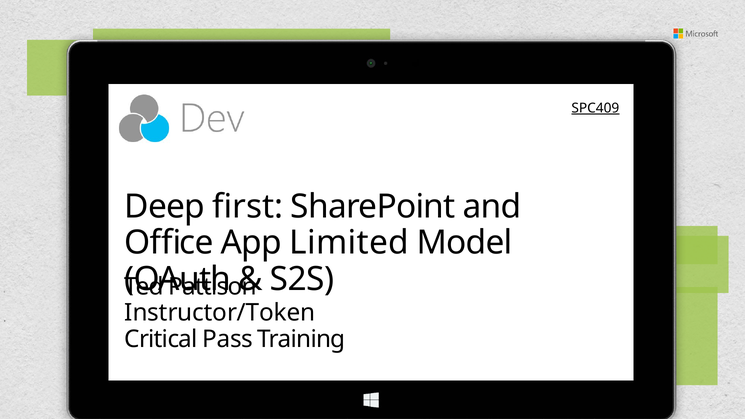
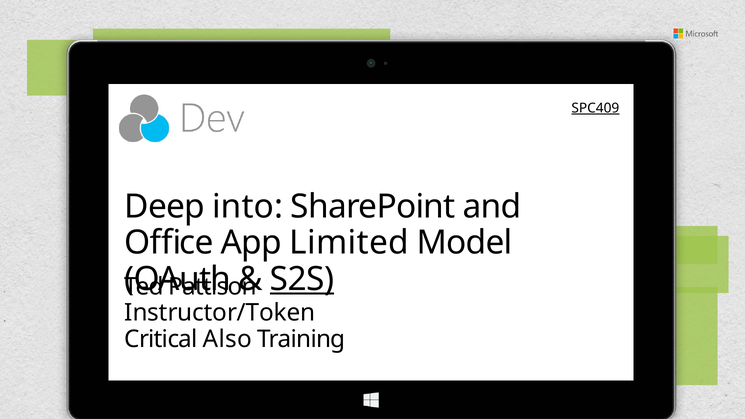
first: first -> into
S2S underline: none -> present
Pass: Pass -> Also
